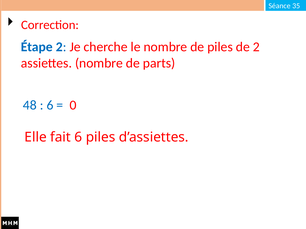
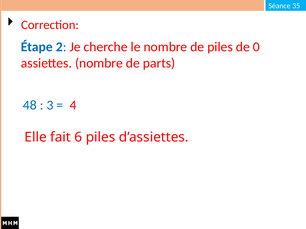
de 2: 2 -> 0
6 at (50, 105): 6 -> 3
0: 0 -> 4
